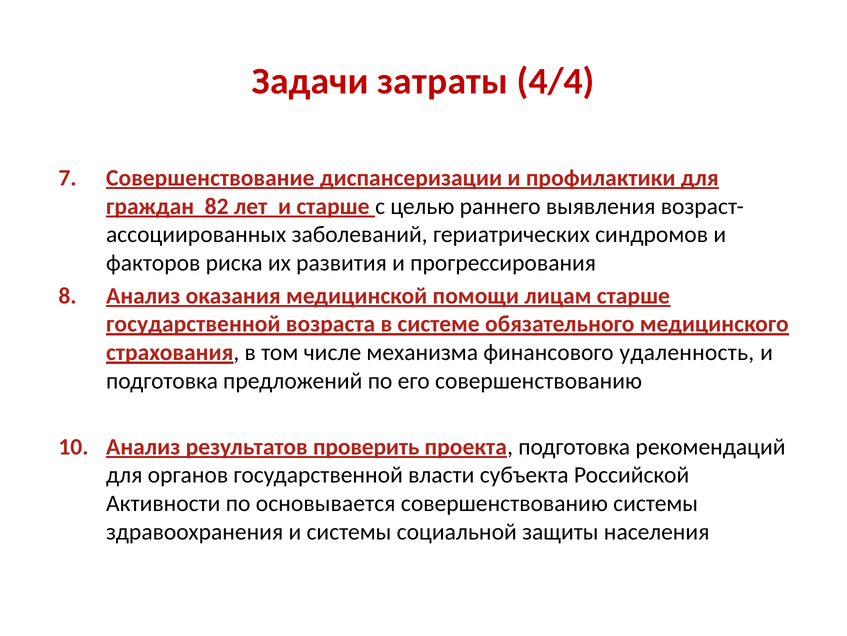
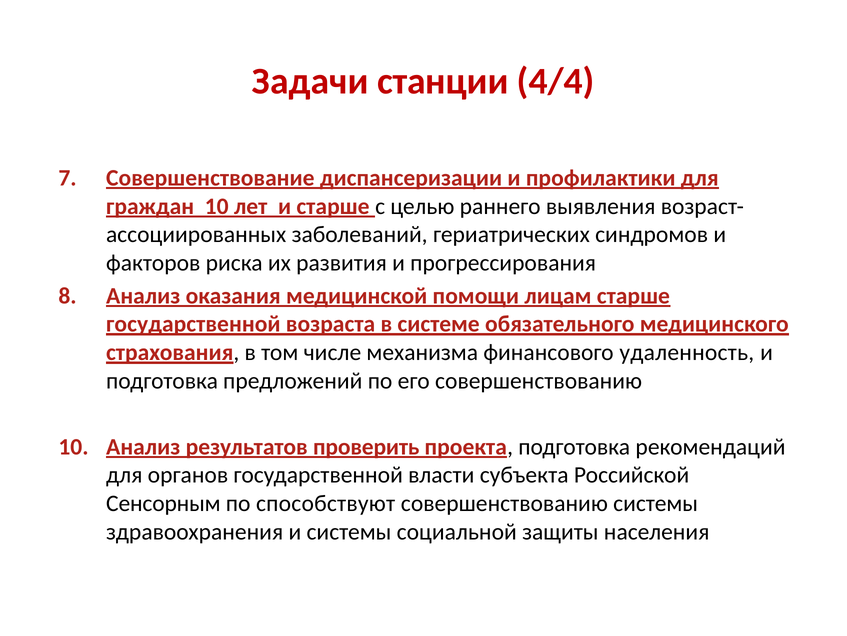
затраты: затраты -> станции
граждан 82: 82 -> 10
Активности: Активности -> Сенсорным
основывается: основывается -> способствуют
